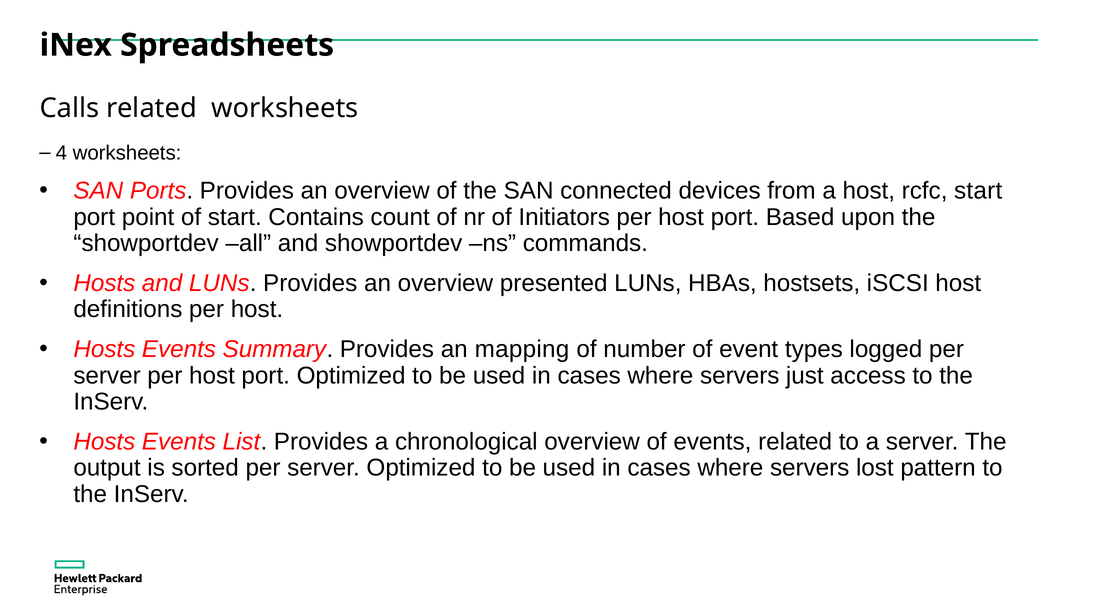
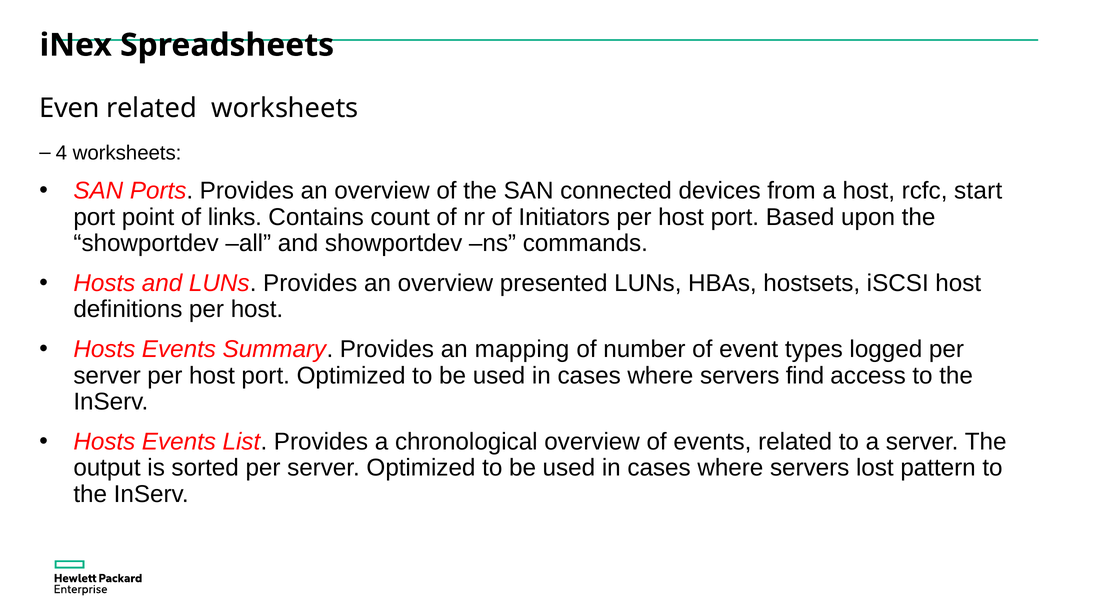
Calls: Calls -> Even
of start: start -> links
just: just -> find
